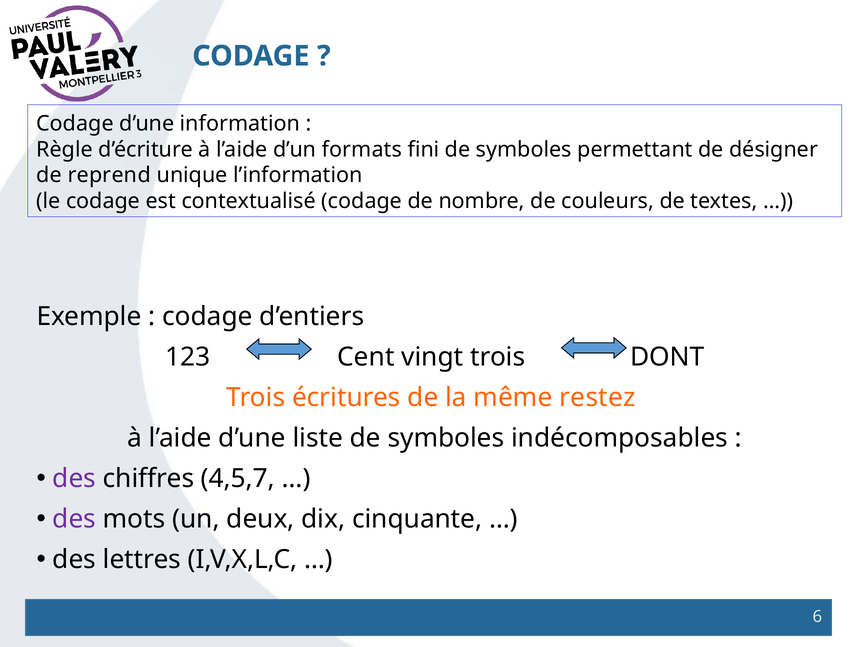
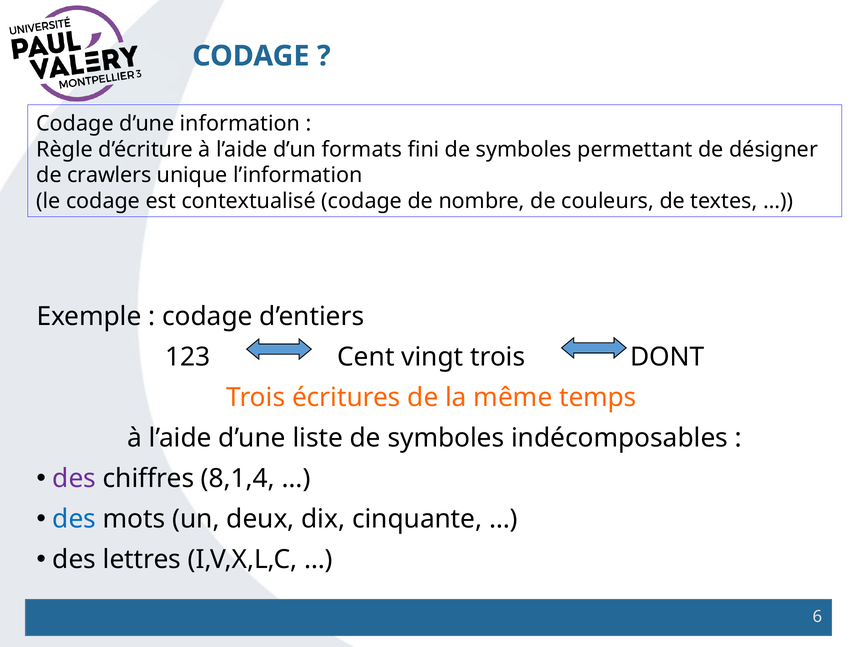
reprend: reprend -> crawlers
restez: restez -> temps
4,5,7: 4,5,7 -> 8,1,4
des at (74, 518) colour: purple -> blue
